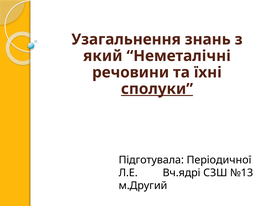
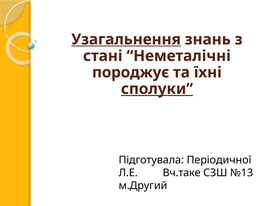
Узагальнення underline: none -> present
який: який -> стані
речовини: речовини -> породжує
Вч.ядрі: Вч.ядрі -> Вч.таке
